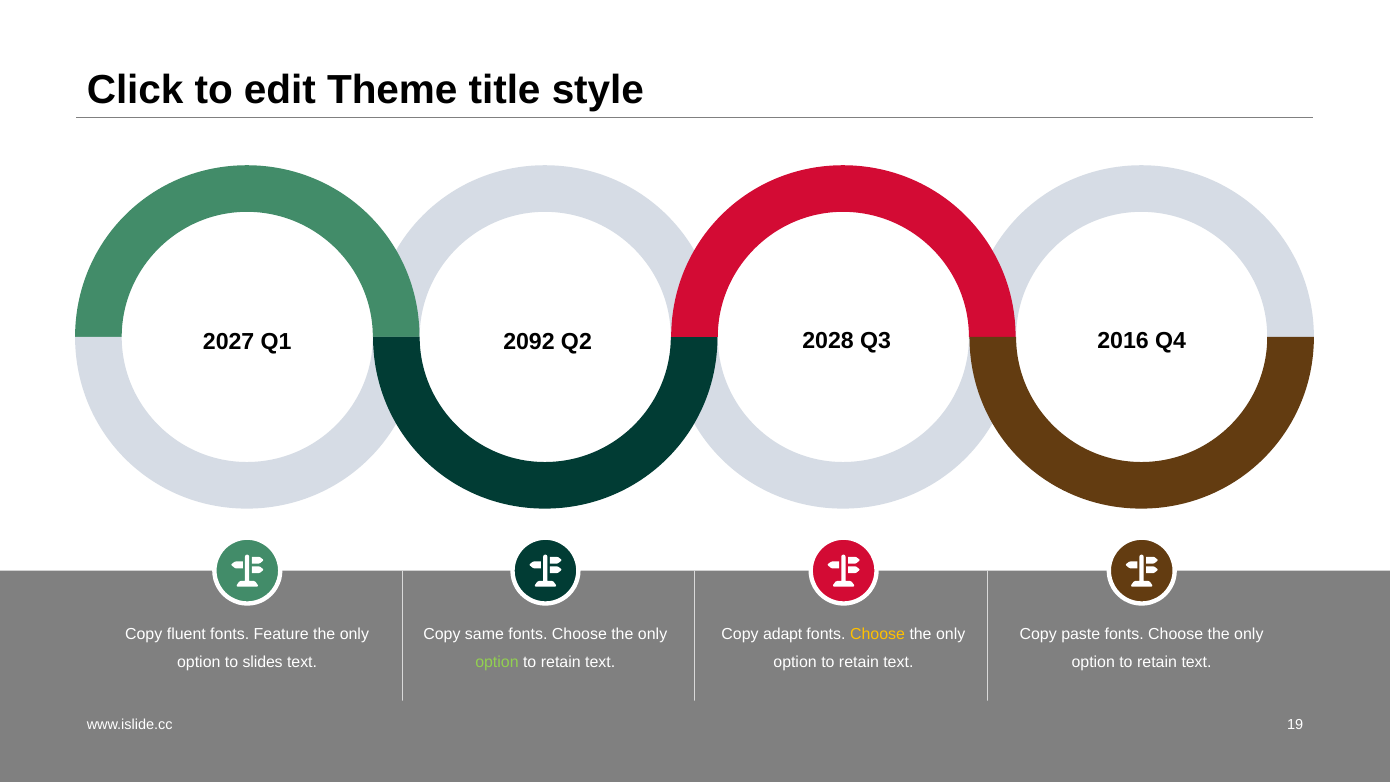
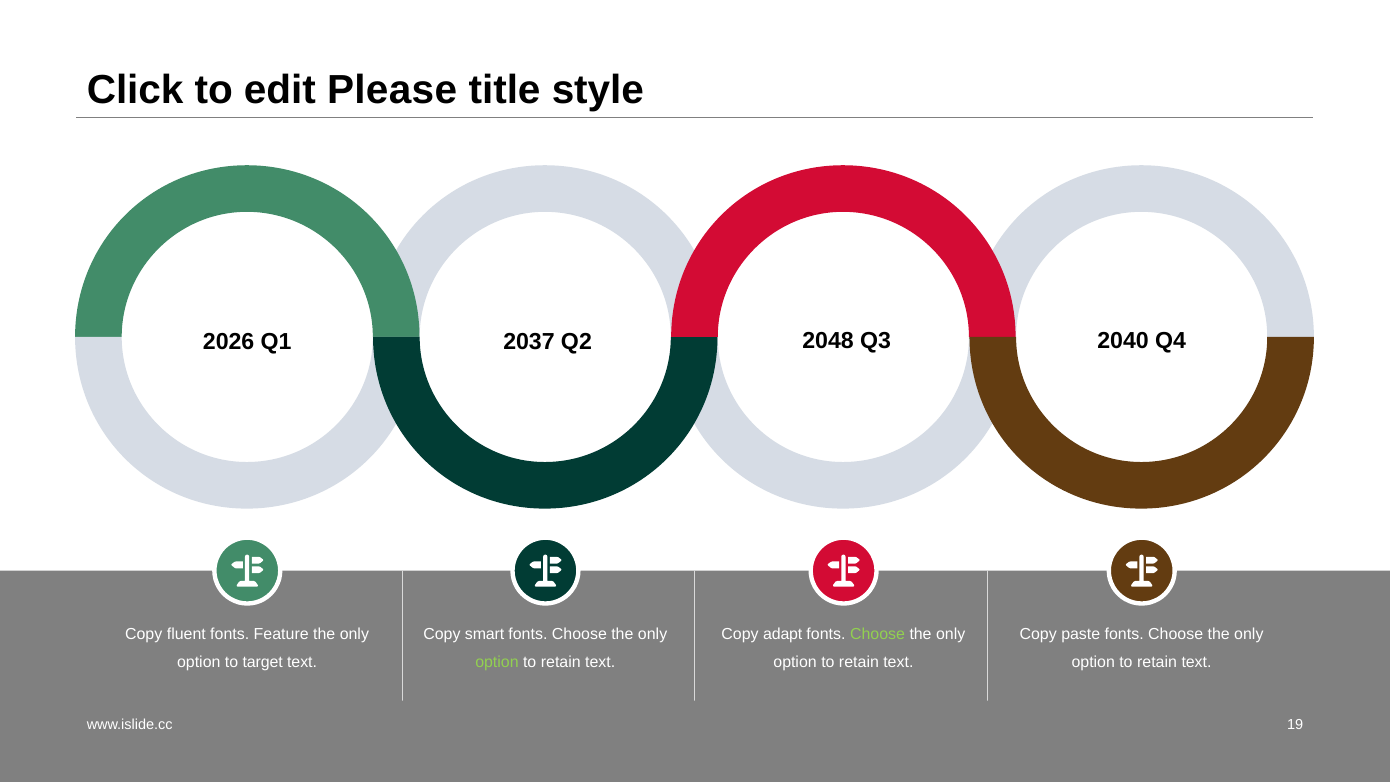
Theme: Theme -> Please
2027: 2027 -> 2026
2092: 2092 -> 2037
2028: 2028 -> 2048
2016: 2016 -> 2040
same: same -> smart
Choose at (878, 634) colour: yellow -> light green
slides: slides -> target
